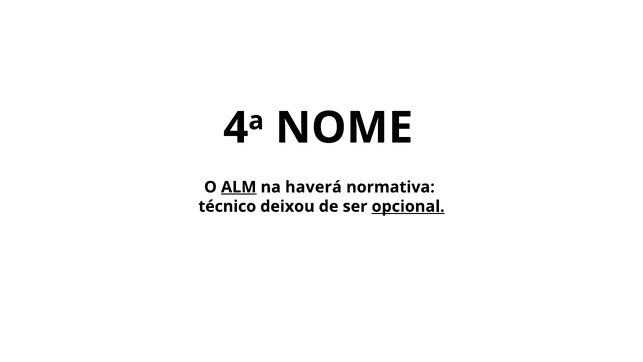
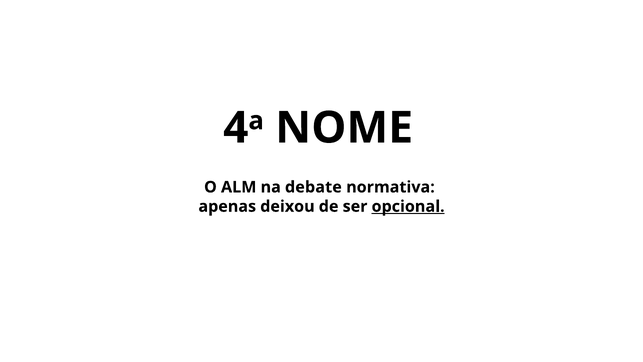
ALM underline: present -> none
haverá: haverá -> debate
técnico: técnico -> apenas
